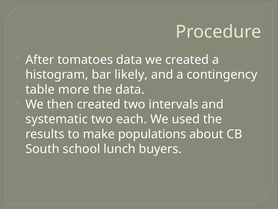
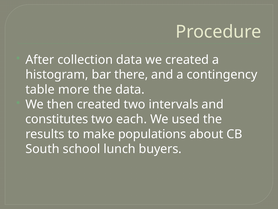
tomatoes: tomatoes -> collection
likely: likely -> there
systematic: systematic -> constitutes
